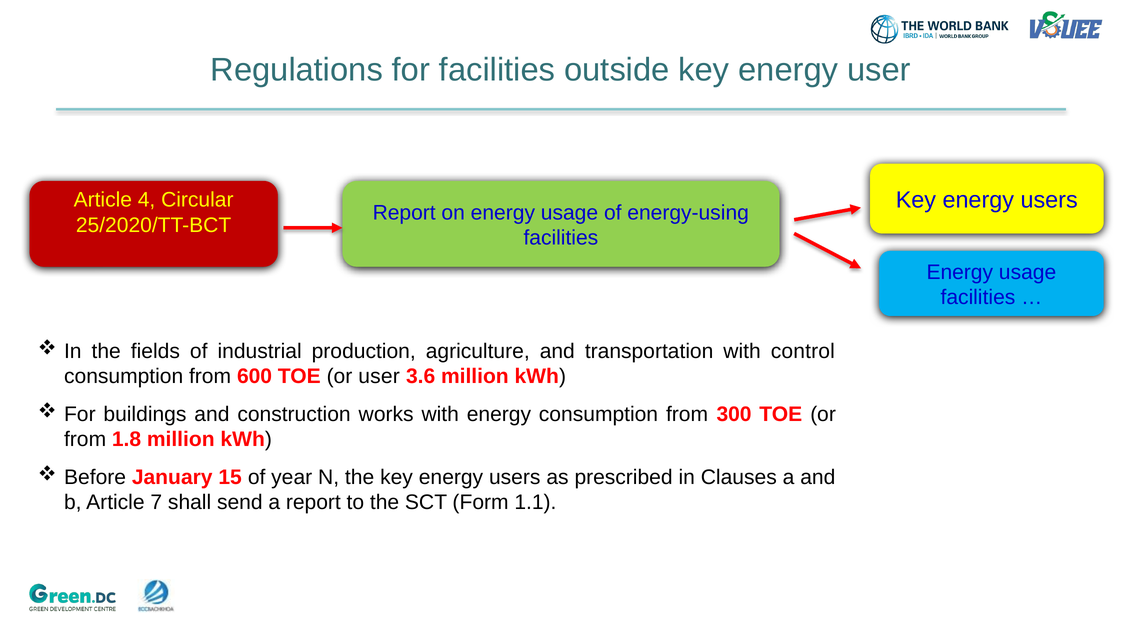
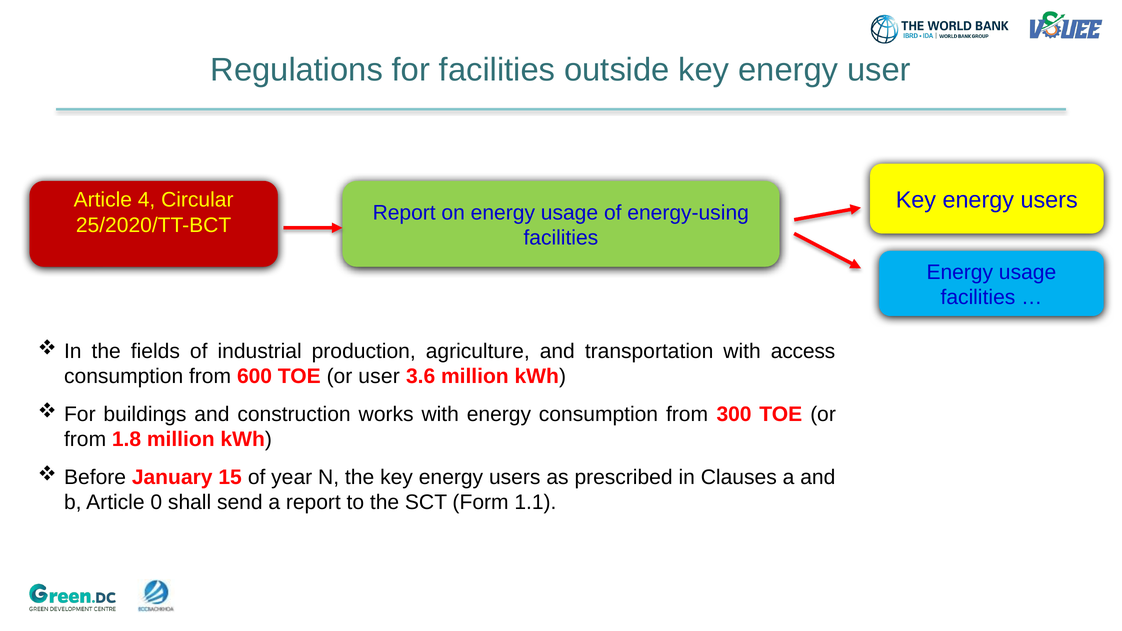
control: control -> access
7: 7 -> 0
